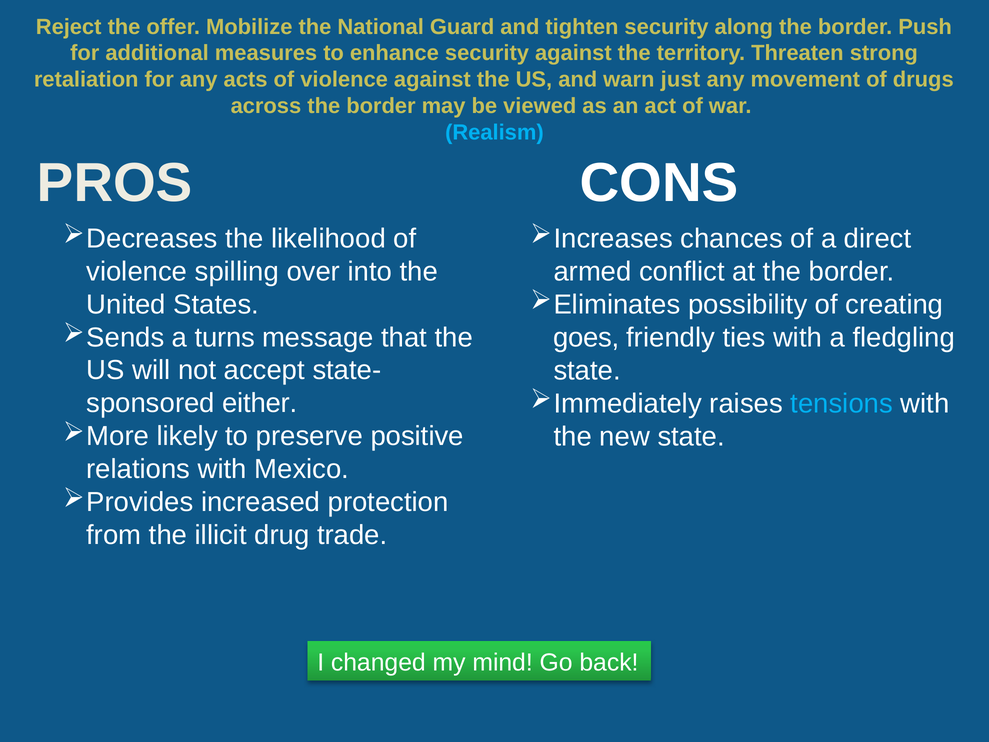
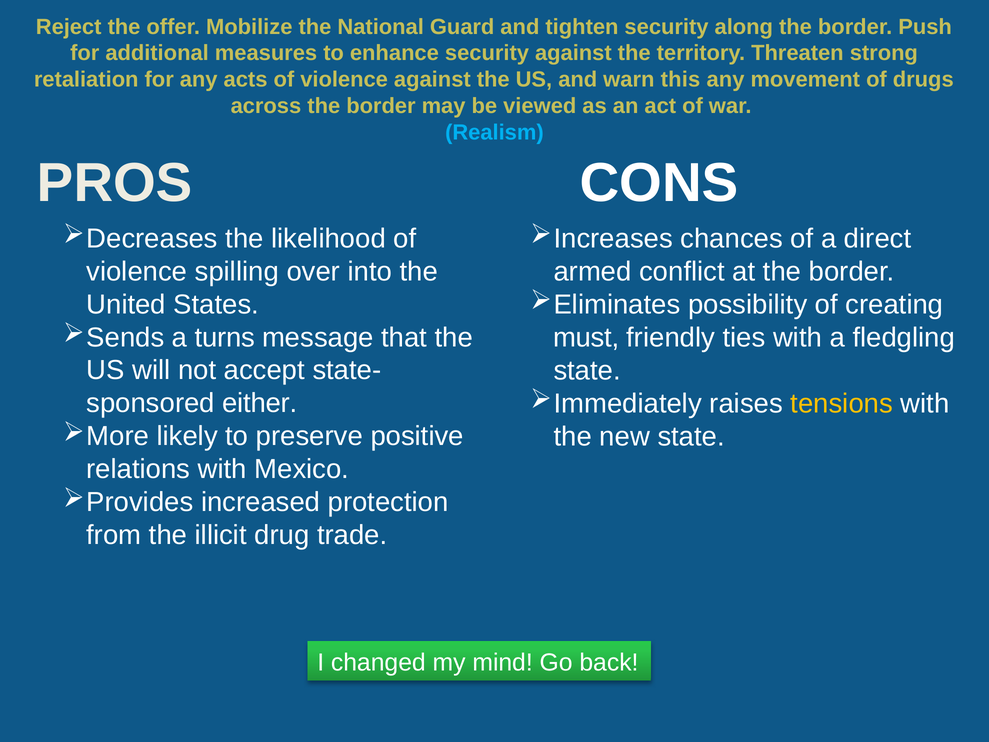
just: just -> this
goes: goes -> must
tensions colour: light blue -> yellow
